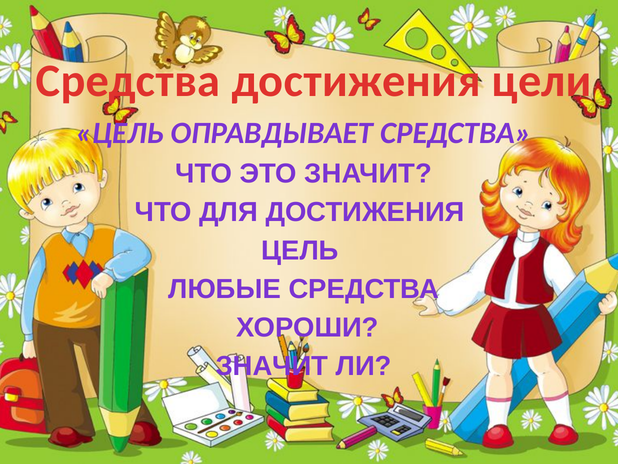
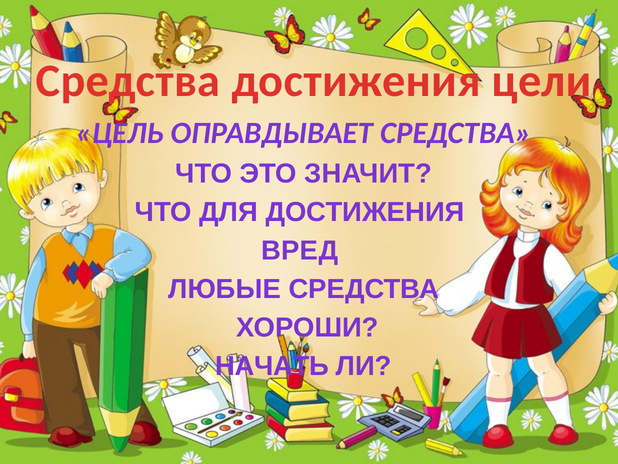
ЦЕЛЬ at (300, 250): ЦЕЛЬ -> ВРЕД
ЗНАЧИТ at (272, 366): ЗНАЧИТ -> НАЧАТЬ
